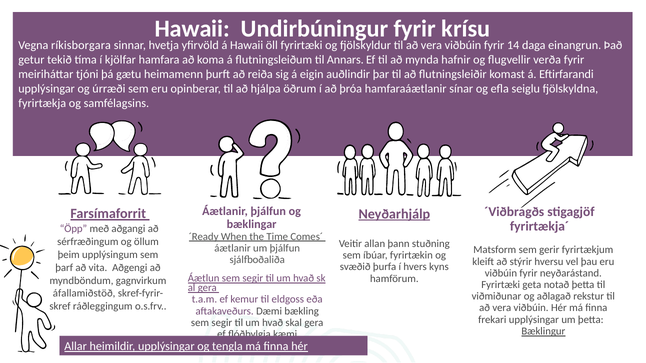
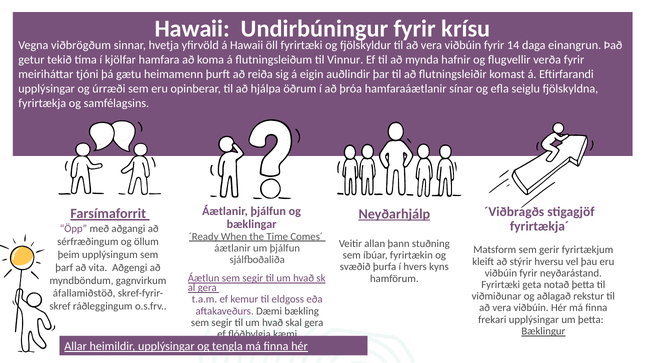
ríkisborgara: ríkisborgara -> viðbrögðum
Annars: Annars -> Vinnur
